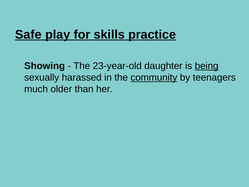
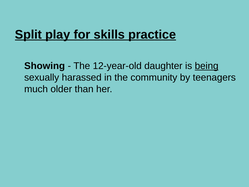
Safe: Safe -> Split
23-year-old: 23-year-old -> 12-year-old
community underline: present -> none
